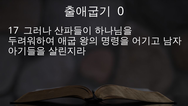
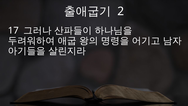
0: 0 -> 2
